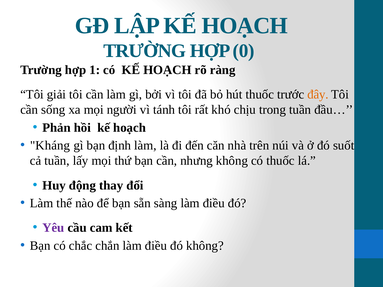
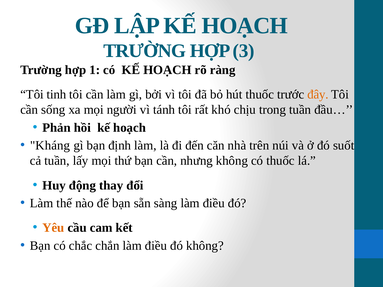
0: 0 -> 3
giải: giải -> tinh
Yêu colour: purple -> orange
